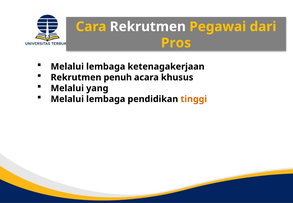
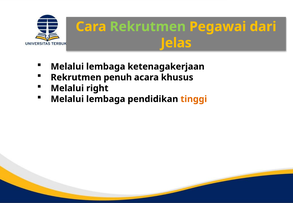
Rekrutmen at (148, 27) colour: white -> light green
Pros: Pros -> Jelas
yang: yang -> right
